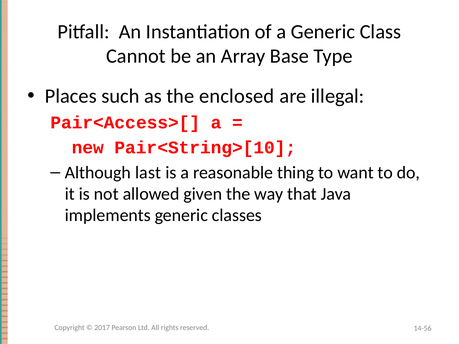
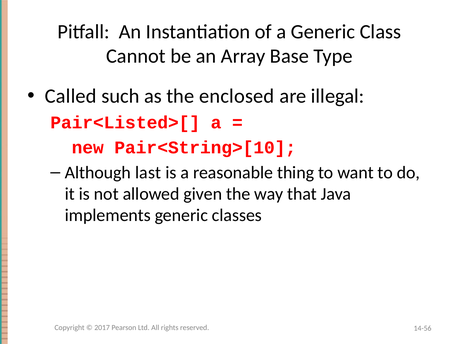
Places: Places -> Called
Pair<Access>[: Pair<Access>[ -> Pair<Listed>[
